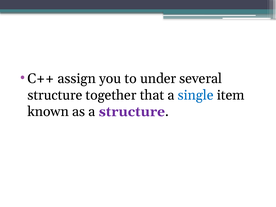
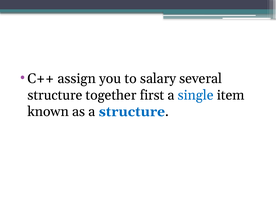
under: under -> salary
that: that -> first
structure at (132, 112) colour: purple -> blue
